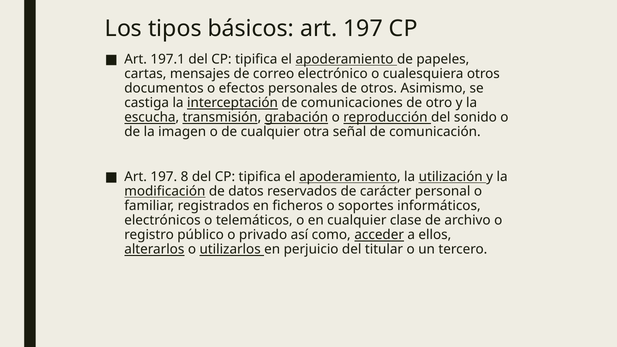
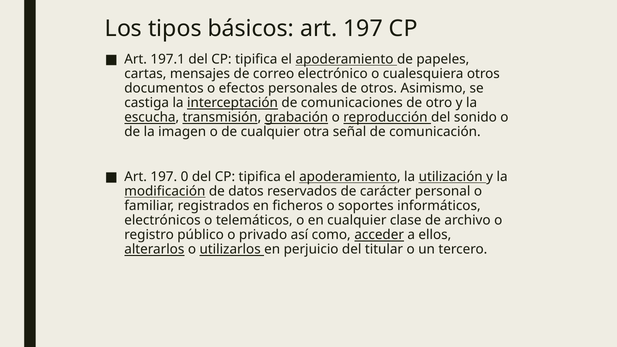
8: 8 -> 0
